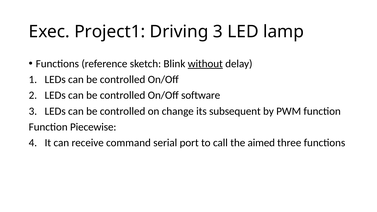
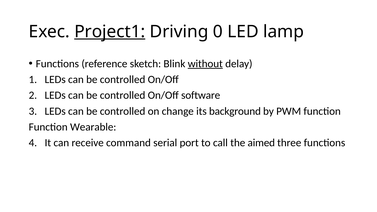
Project1 underline: none -> present
Driving 3: 3 -> 0
subsequent: subsequent -> background
Piecewise: Piecewise -> Wearable
